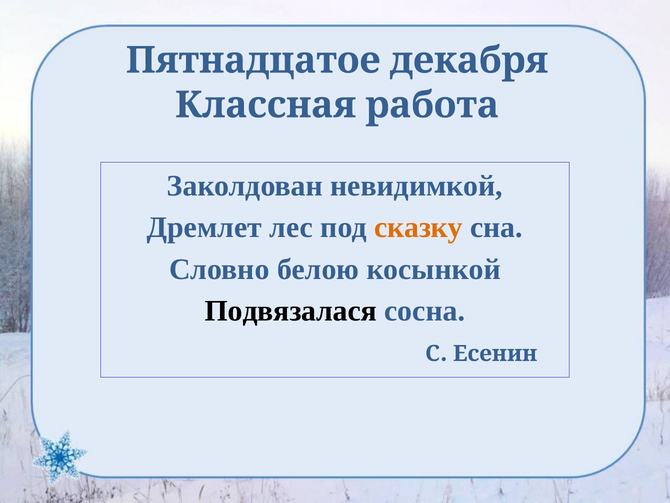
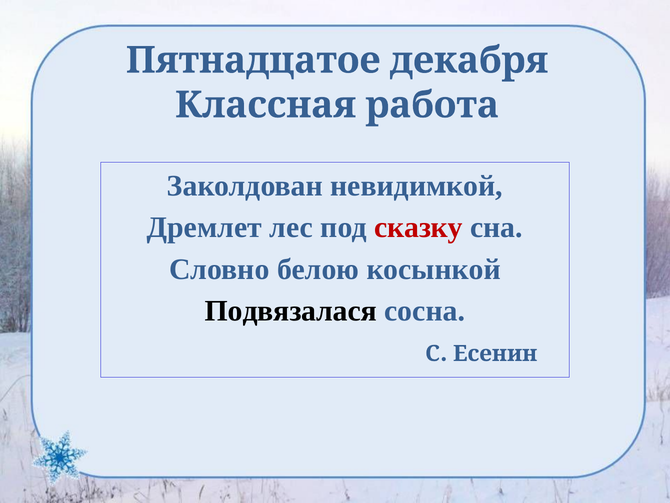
сказку colour: orange -> red
